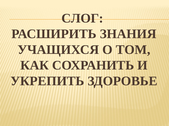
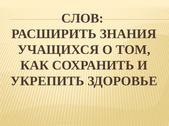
СЛОГ: СЛОГ -> СЛОВ
